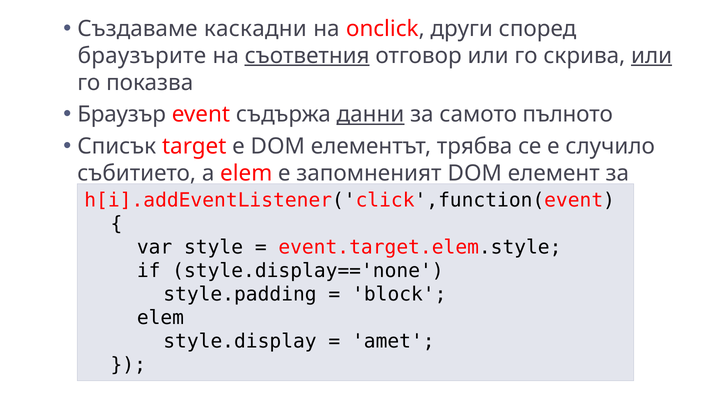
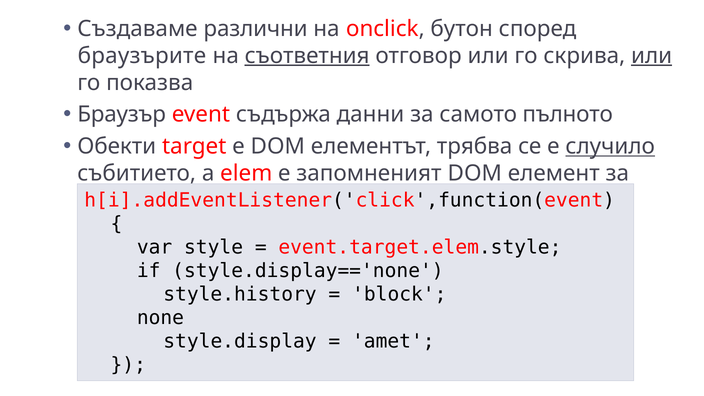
каскадни: каскадни -> различни
други: други -> бутон
данни underline: present -> none
Списък: Списък -> Обекти
случило underline: none -> present
style.padding: style.padding -> style.history
elem at (160, 318): elem -> none
